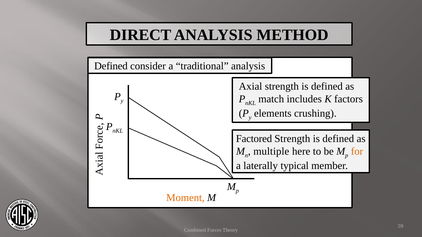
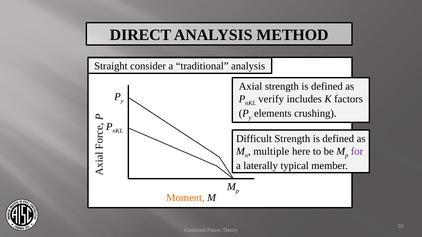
Defined at (111, 66): Defined -> Straight
match: match -> verify
Factored: Factored -> Difficult
for colour: orange -> purple
